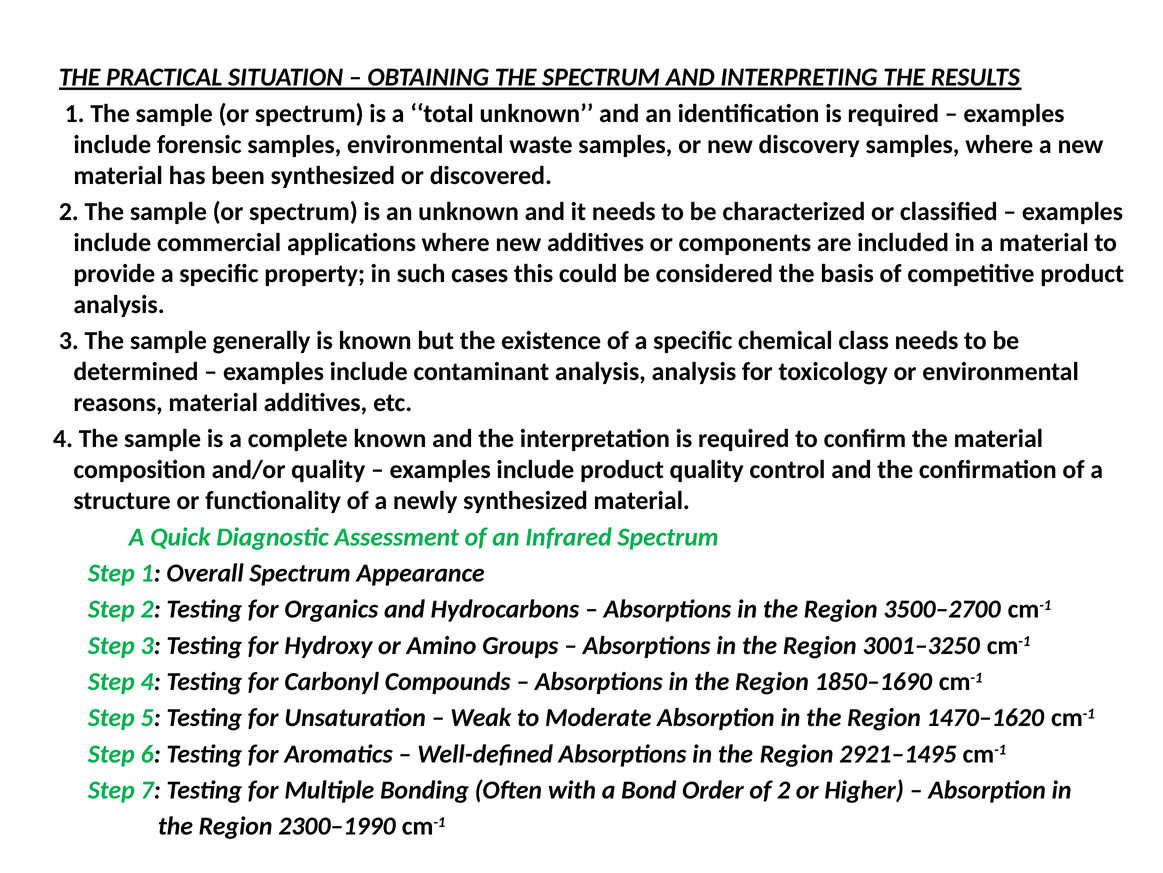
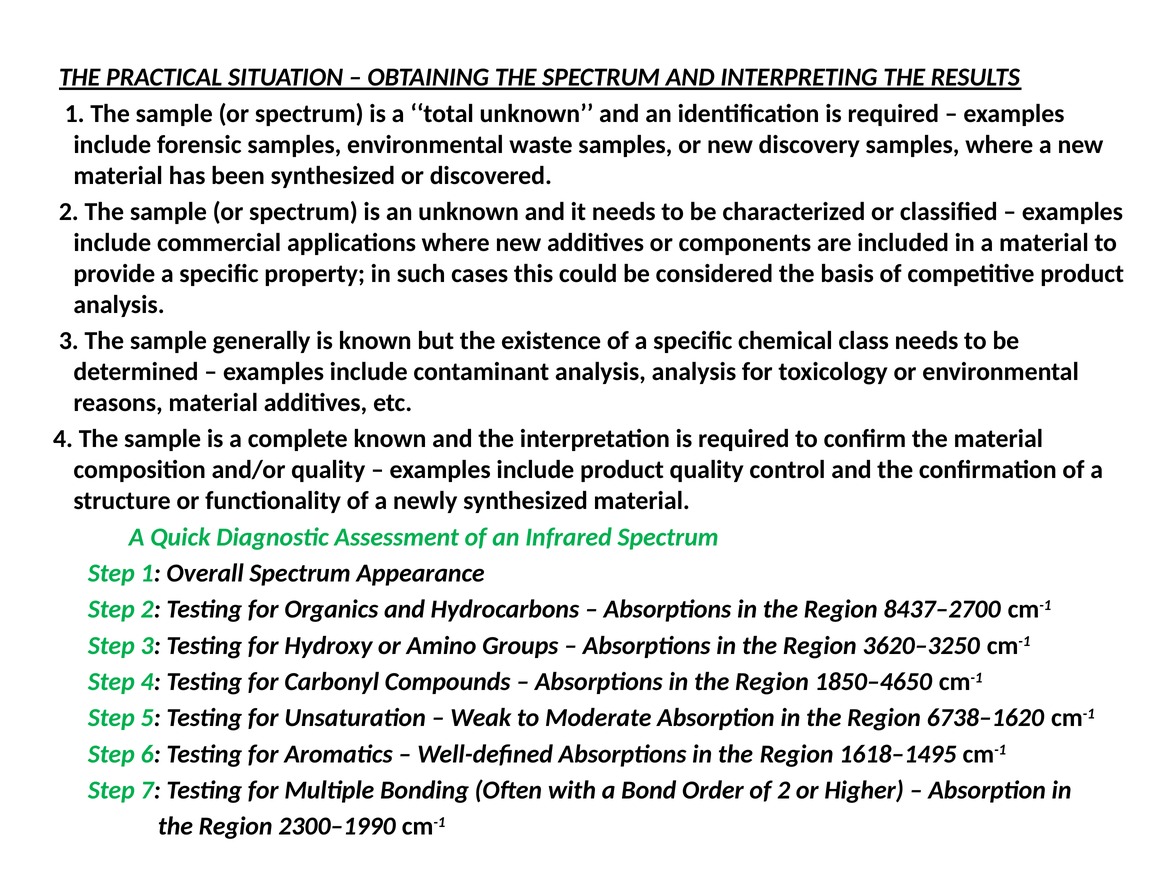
3500–2700: 3500–2700 -> 8437–2700
3001–3250: 3001–3250 -> 3620–3250
1850–1690: 1850–1690 -> 1850–4650
1470–1620: 1470–1620 -> 6738–1620
2921–1495: 2921–1495 -> 1618–1495
